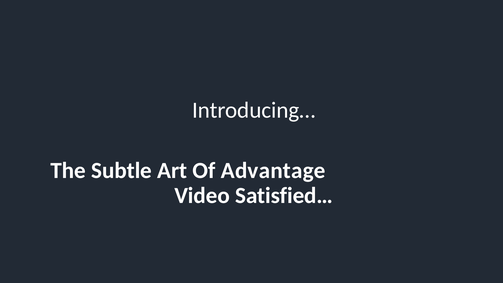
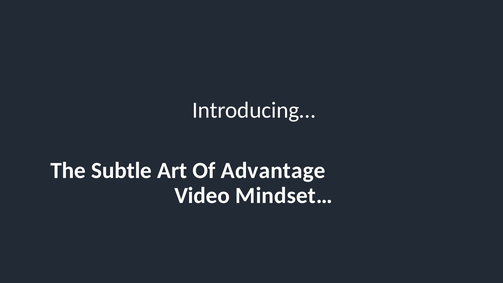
Satisfied…: Satisfied… -> Mindset…
